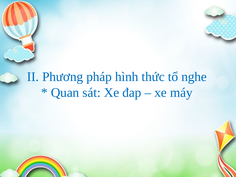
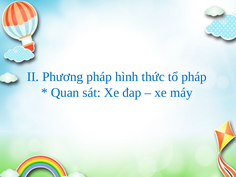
tổ nghe: nghe -> pháp
